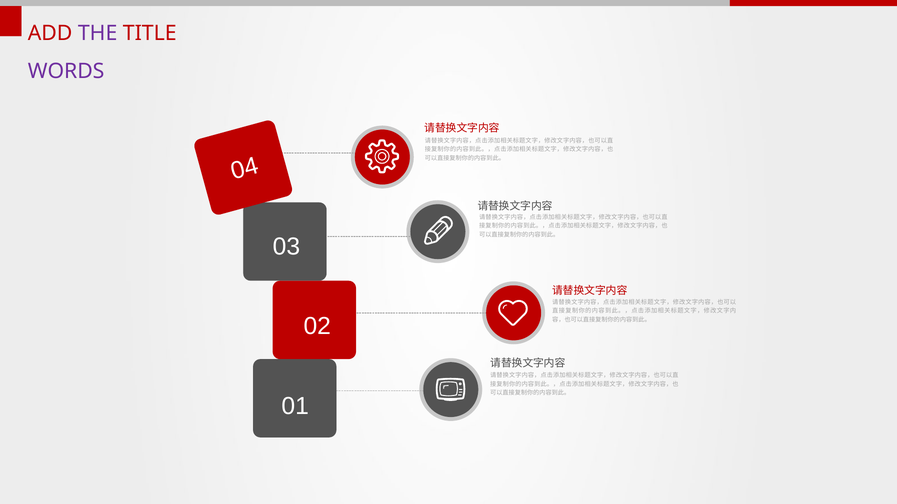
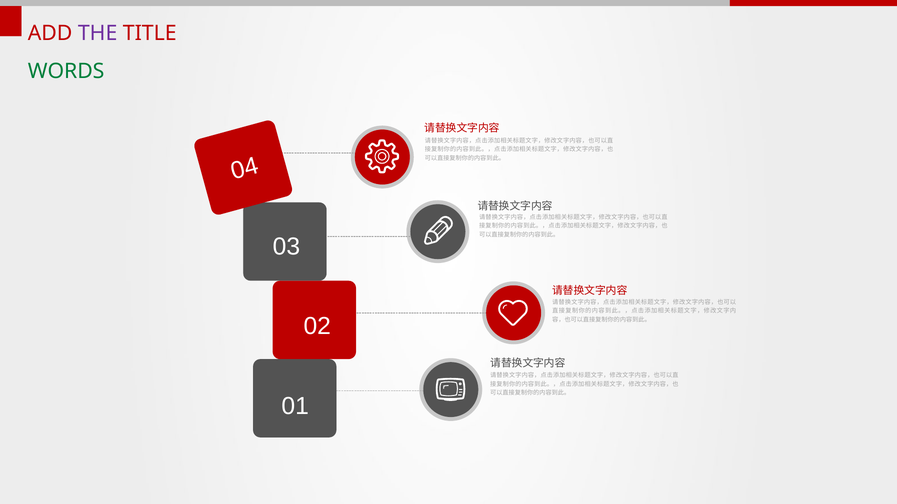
WORDS colour: purple -> green
